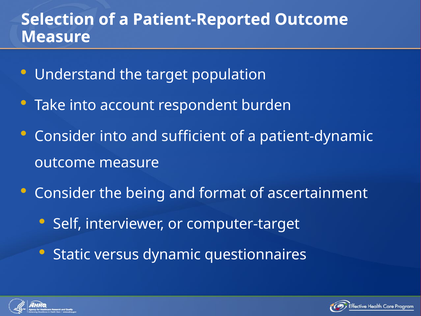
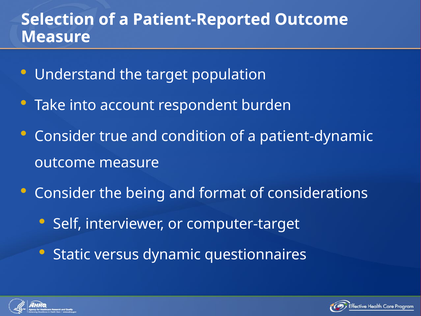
Consider into: into -> true
sufficient: sufficient -> condition
ascertainment: ascertainment -> considerations
